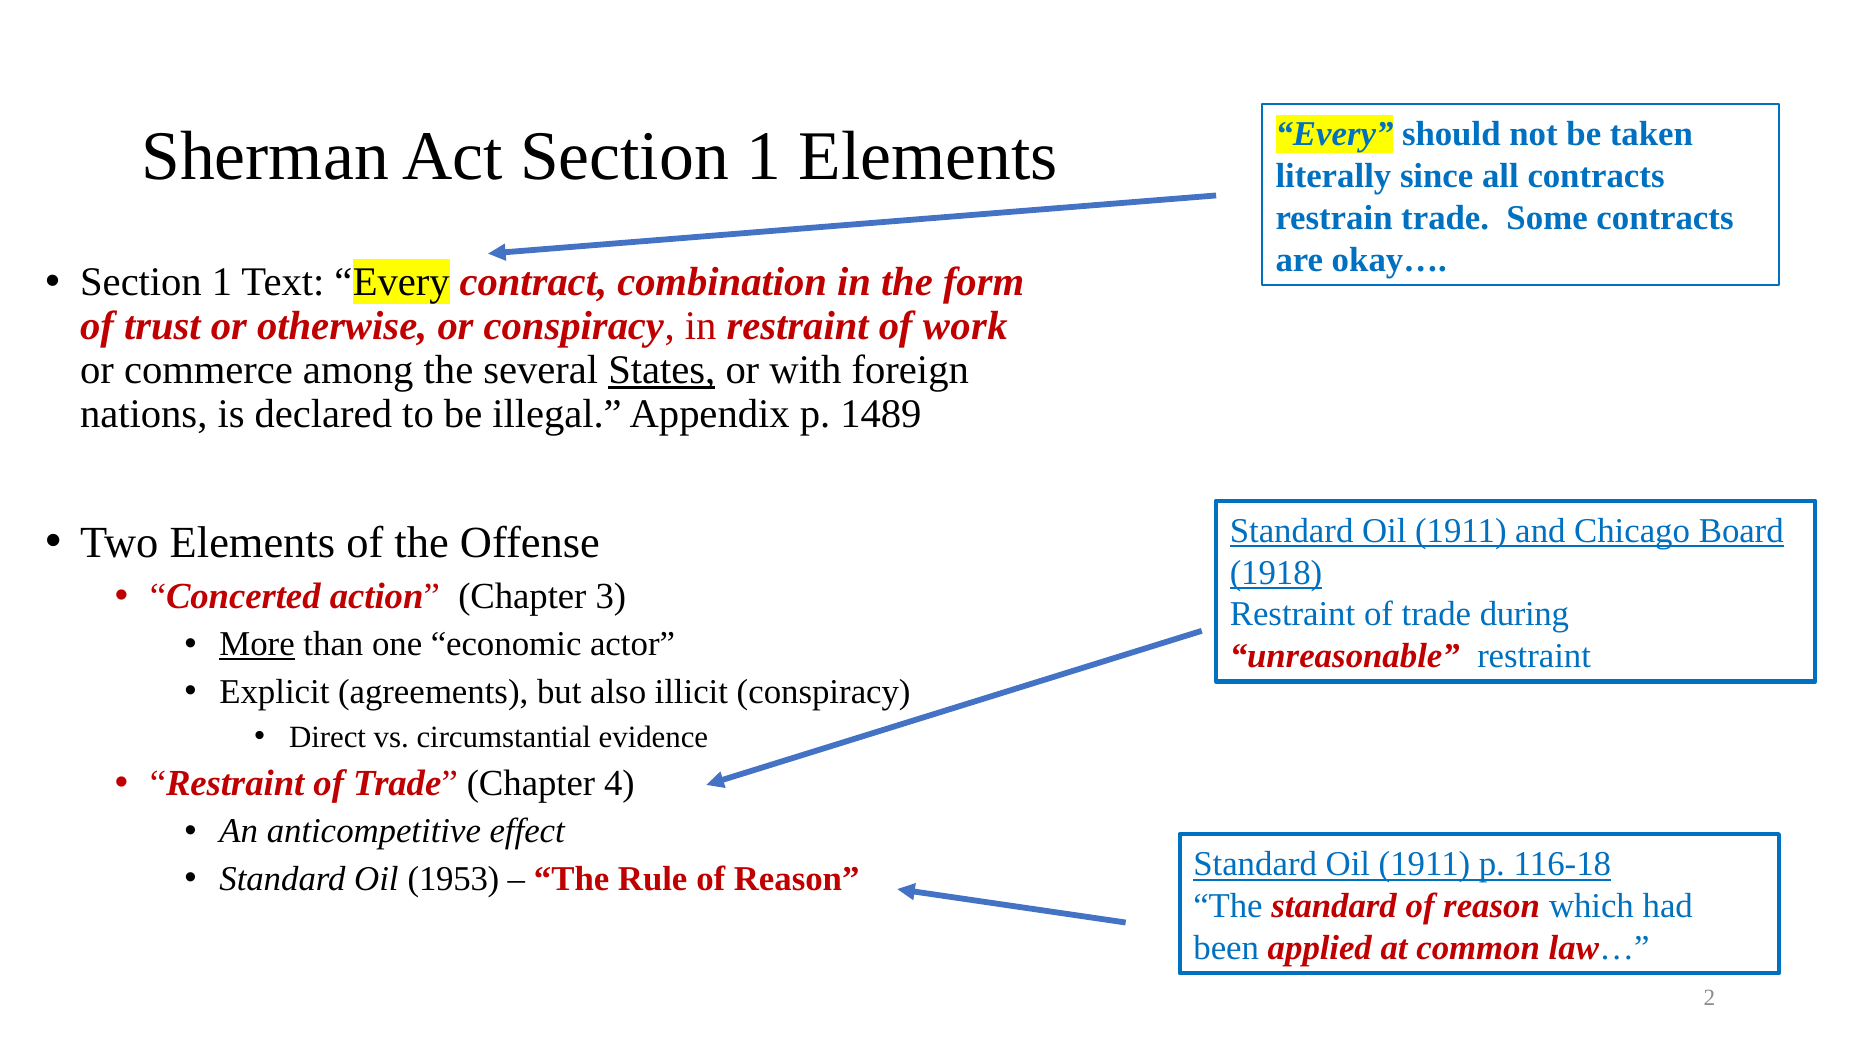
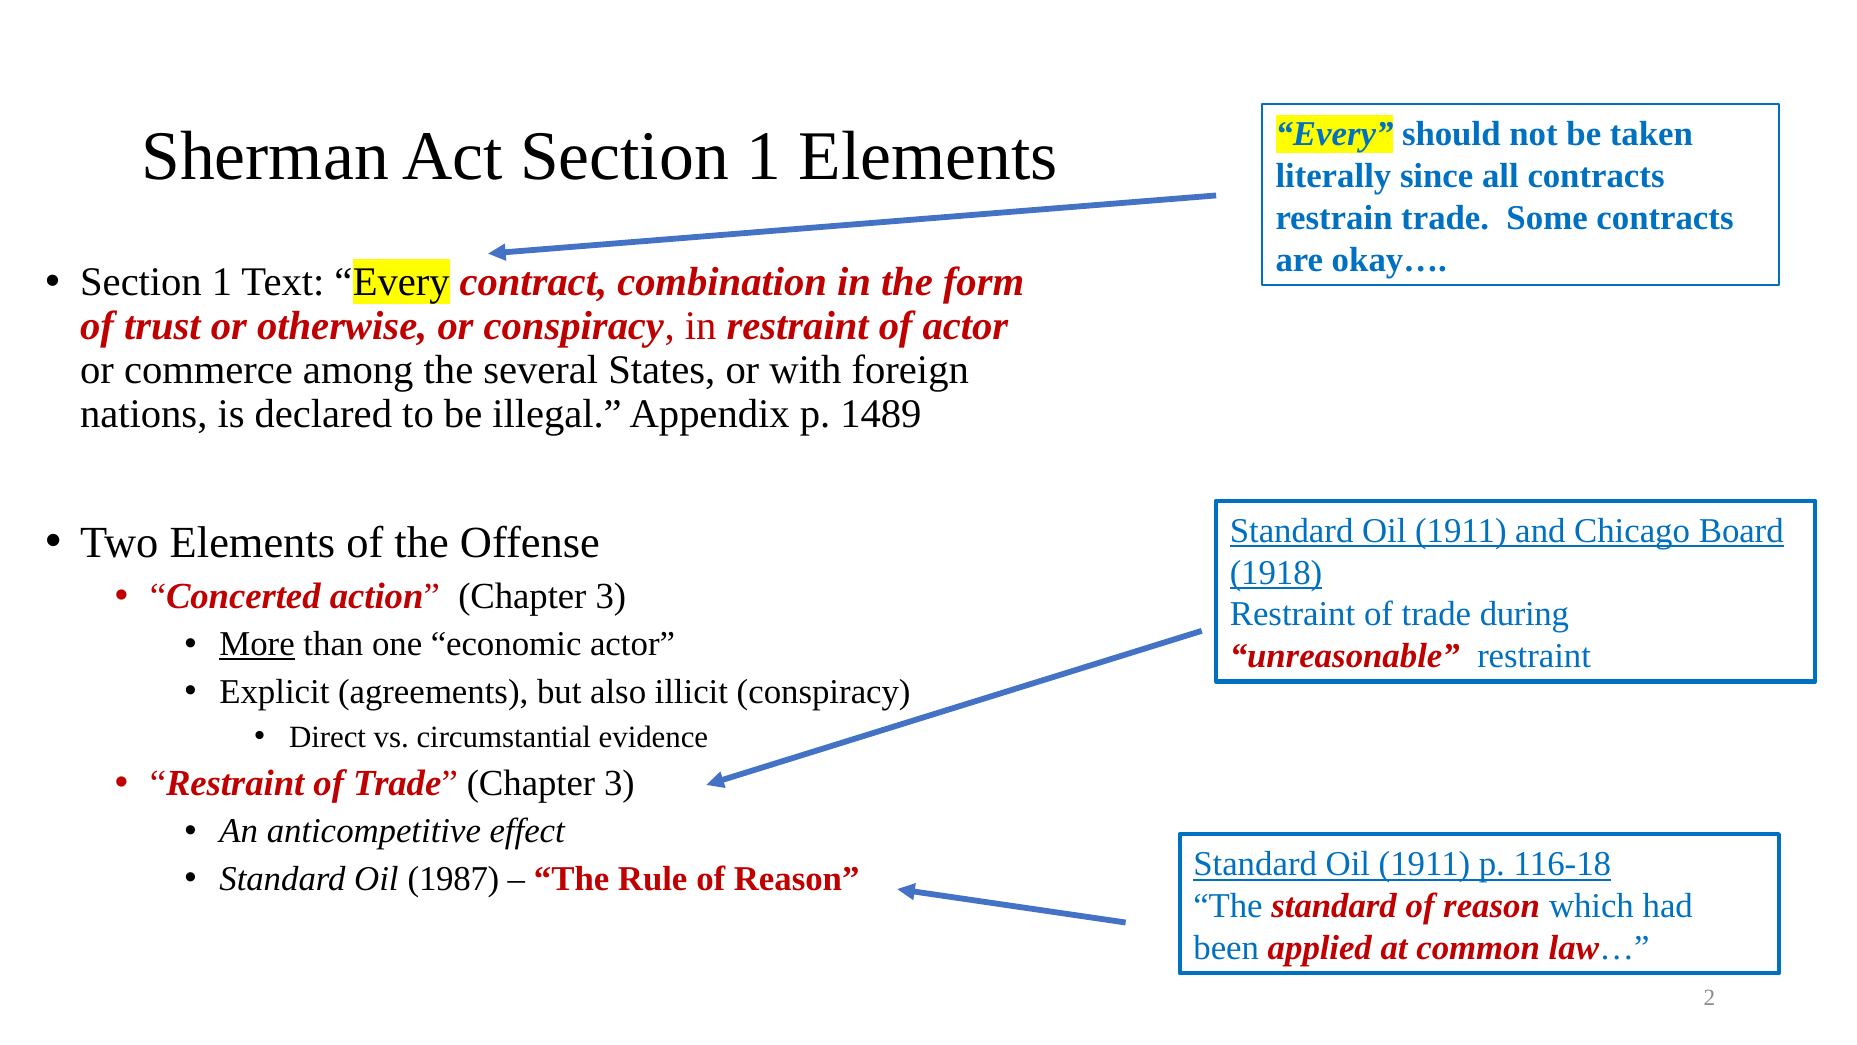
of work: work -> actor
States underline: present -> none
Trade Chapter 4: 4 -> 3
1953: 1953 -> 1987
